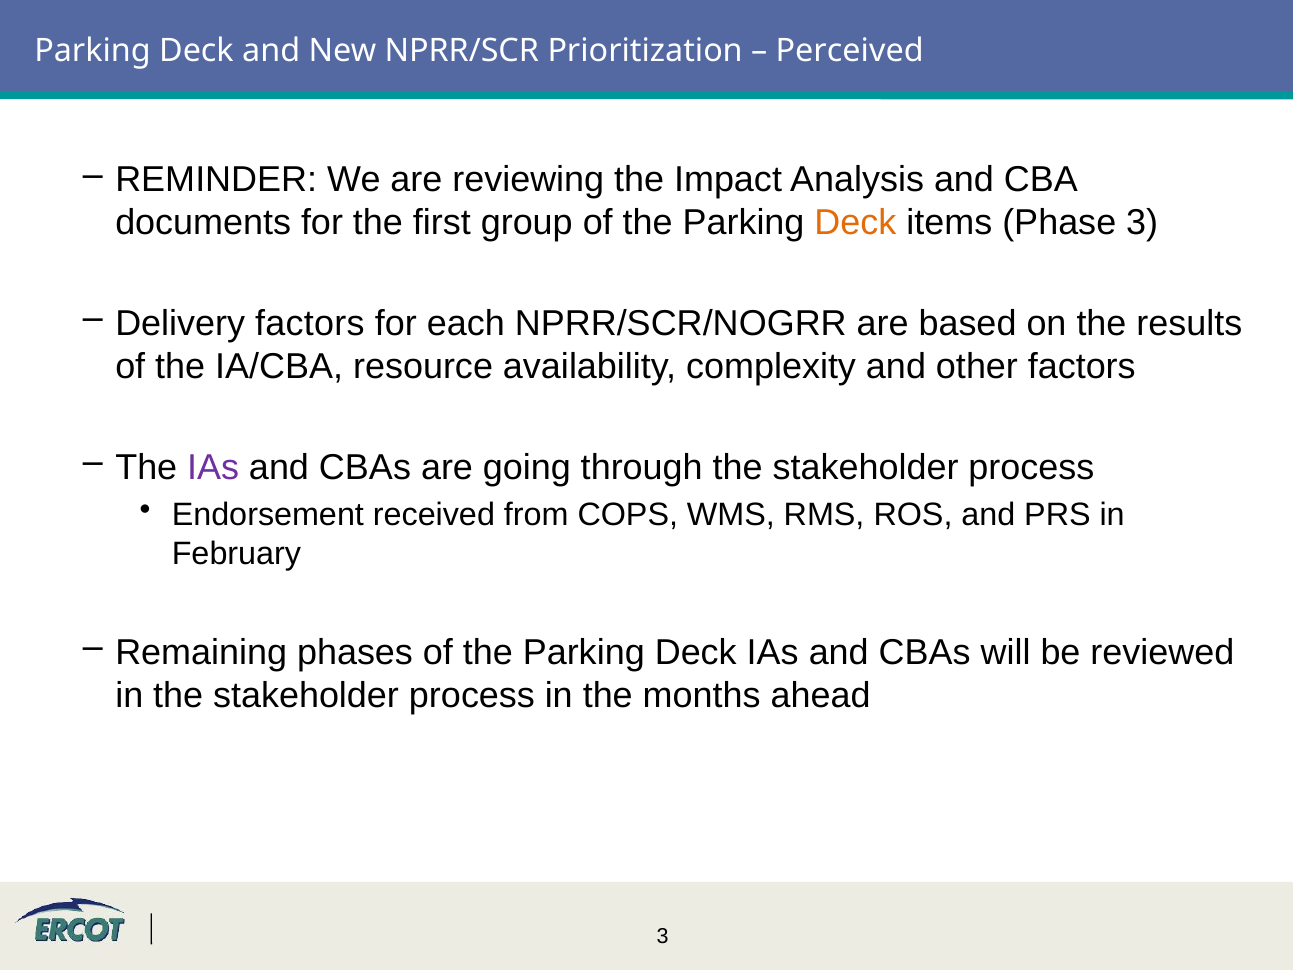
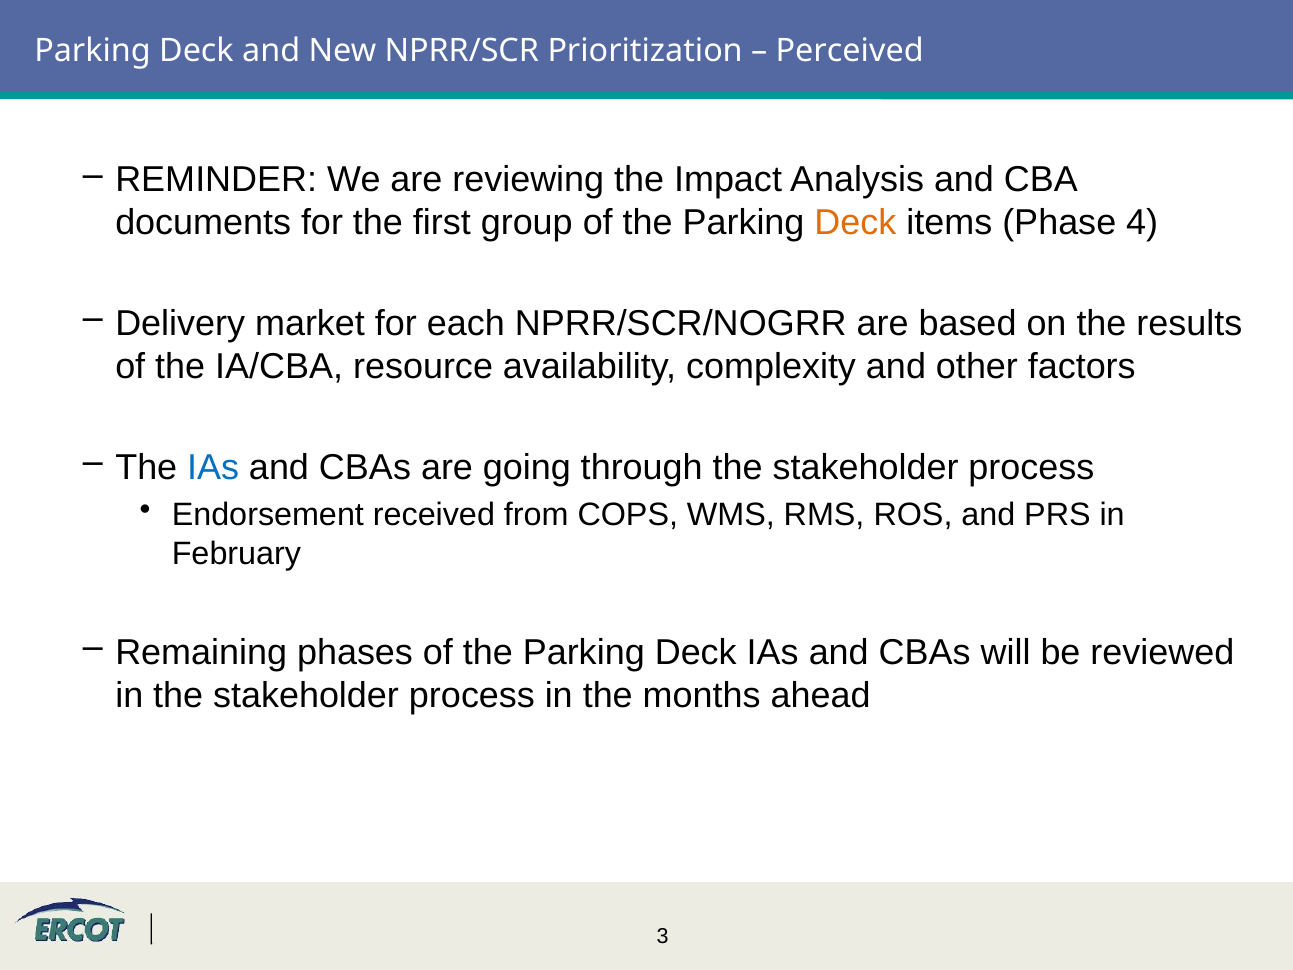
Phase 3: 3 -> 4
Delivery factors: factors -> market
IAs at (213, 467) colour: purple -> blue
